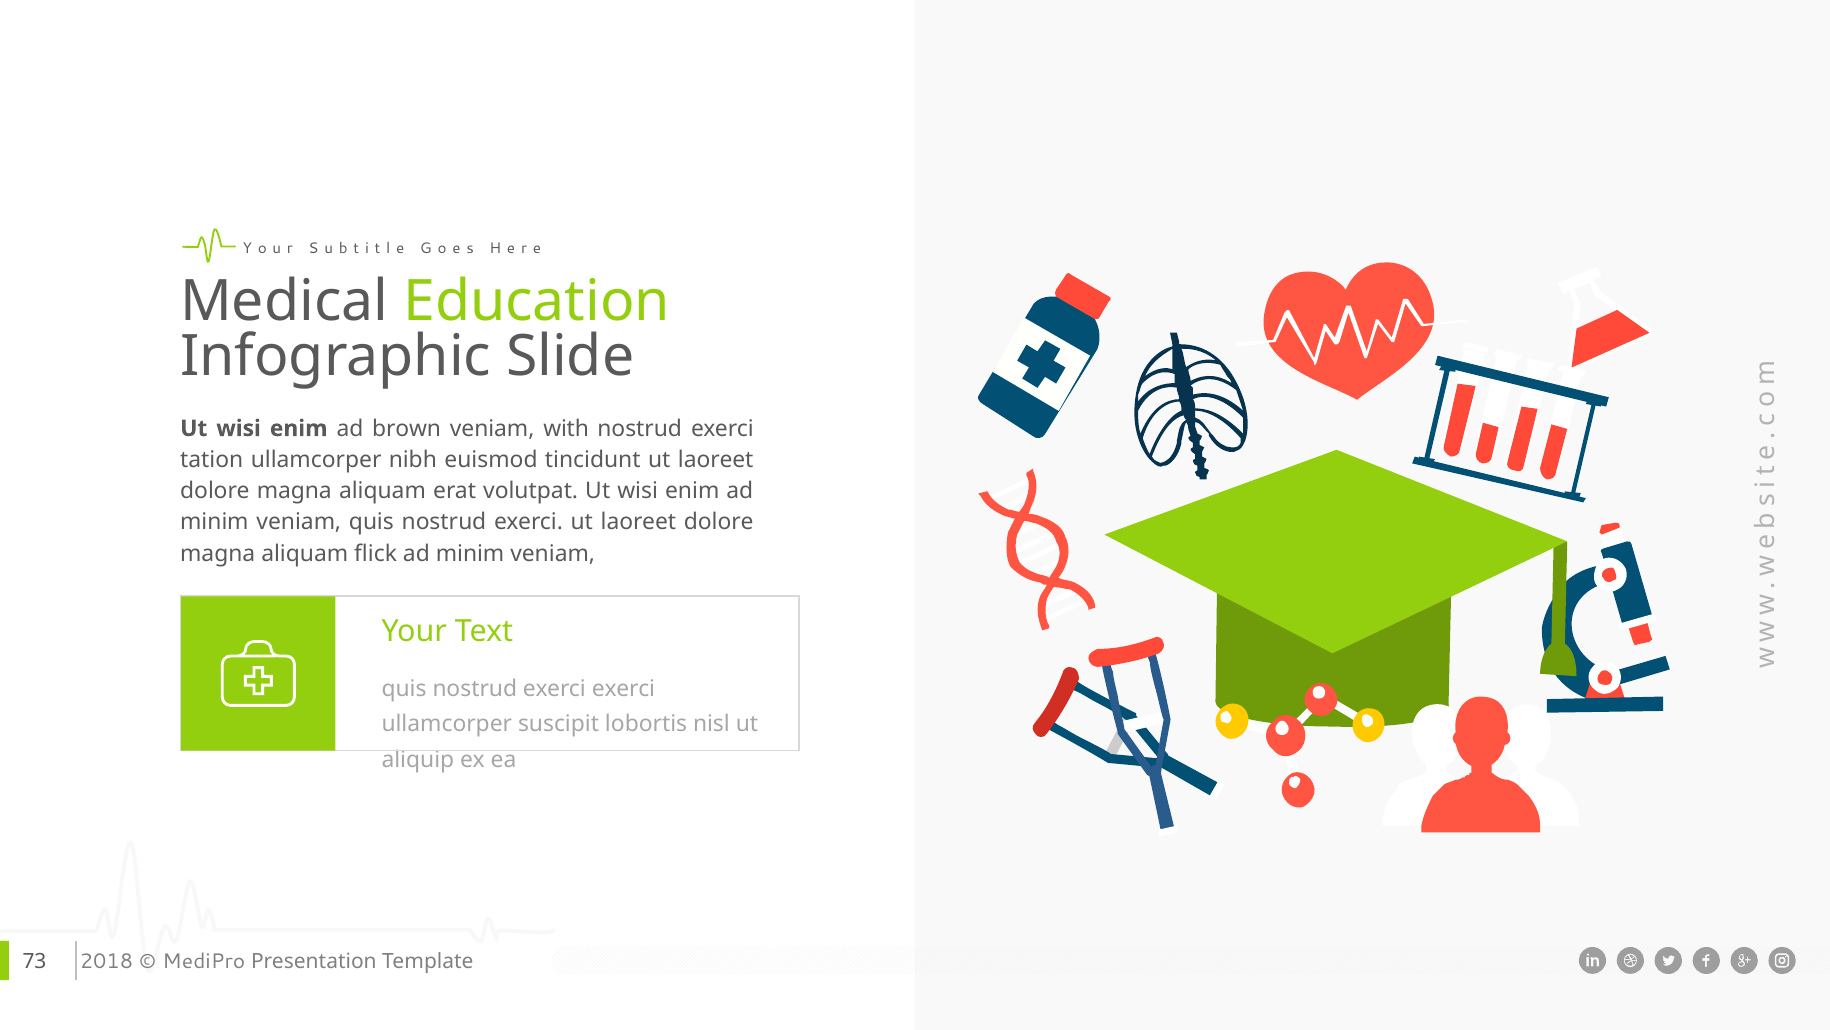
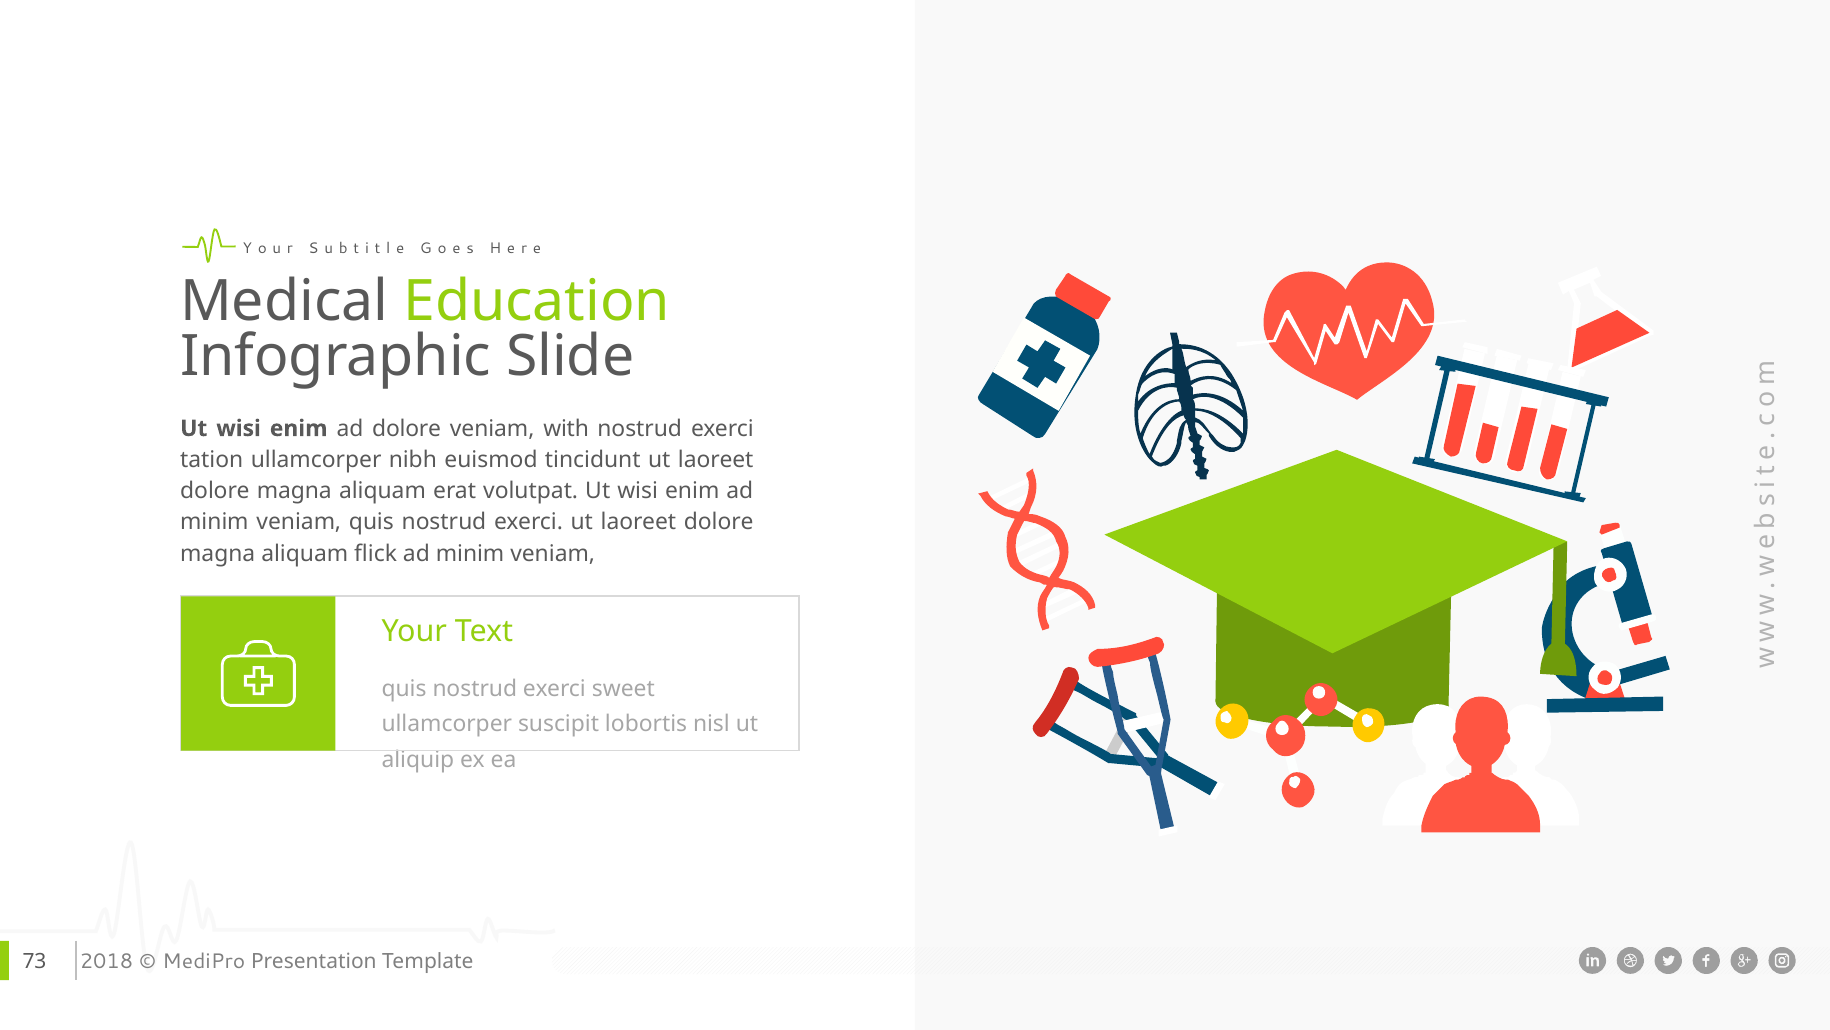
ad brown: brown -> dolore
exerci exerci: exerci -> sweet
